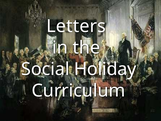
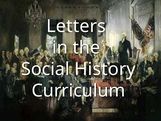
Holiday: Holiday -> History
